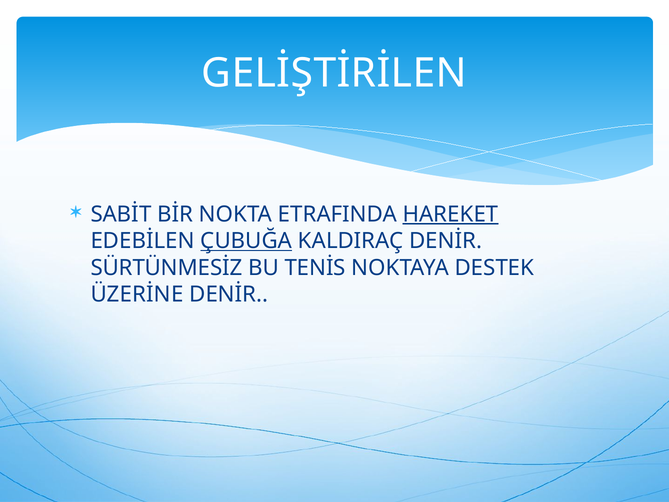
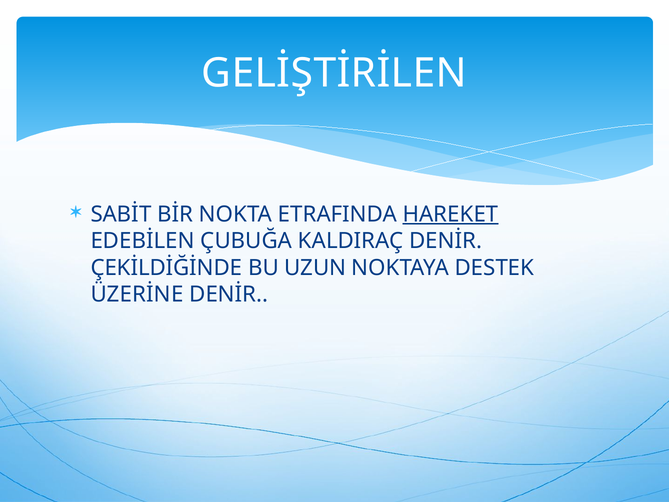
ÇUBUĞA underline: present -> none
SÜRTÜNMESİZ: SÜRTÜNMESİZ -> ÇEKİLDİĞİNDE
TENİS: TENİS -> UZUN
